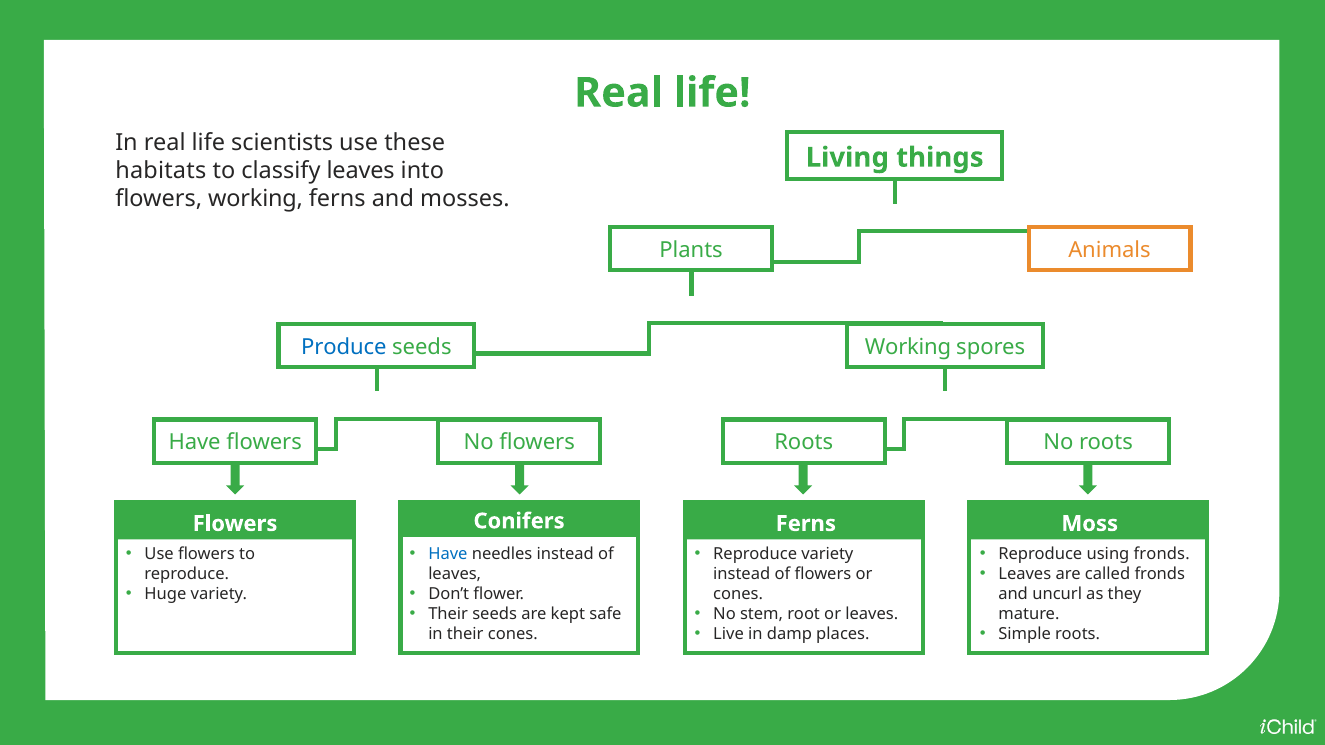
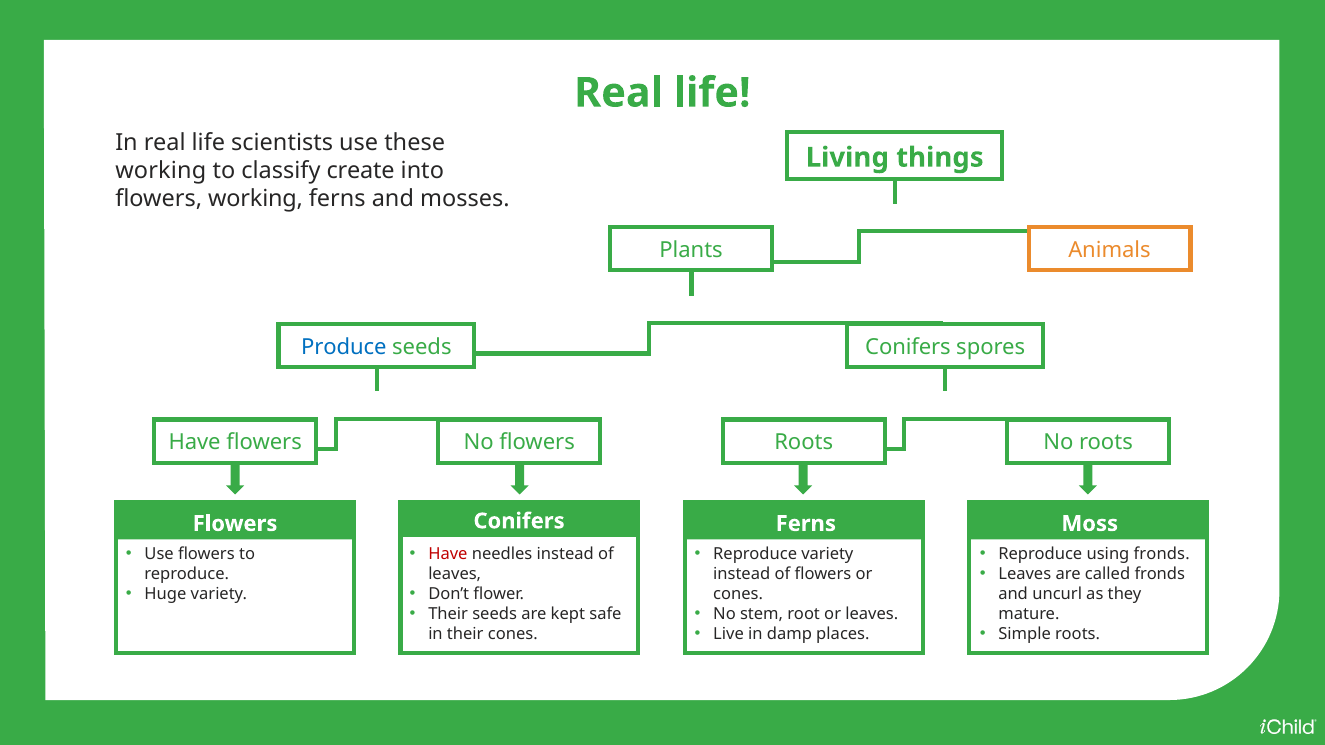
habitats at (161, 171): habitats -> working
classify leaves: leaves -> create
Working at (908, 347): Working -> Conifers
Have at (448, 555) colour: blue -> red
